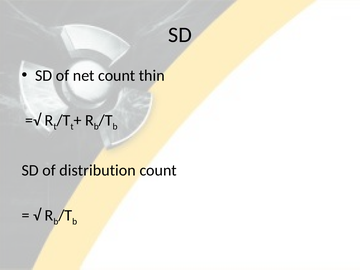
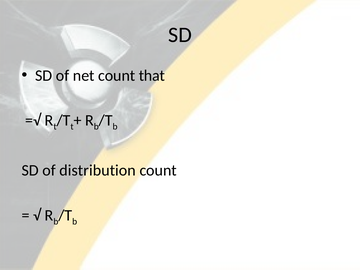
thin: thin -> that
